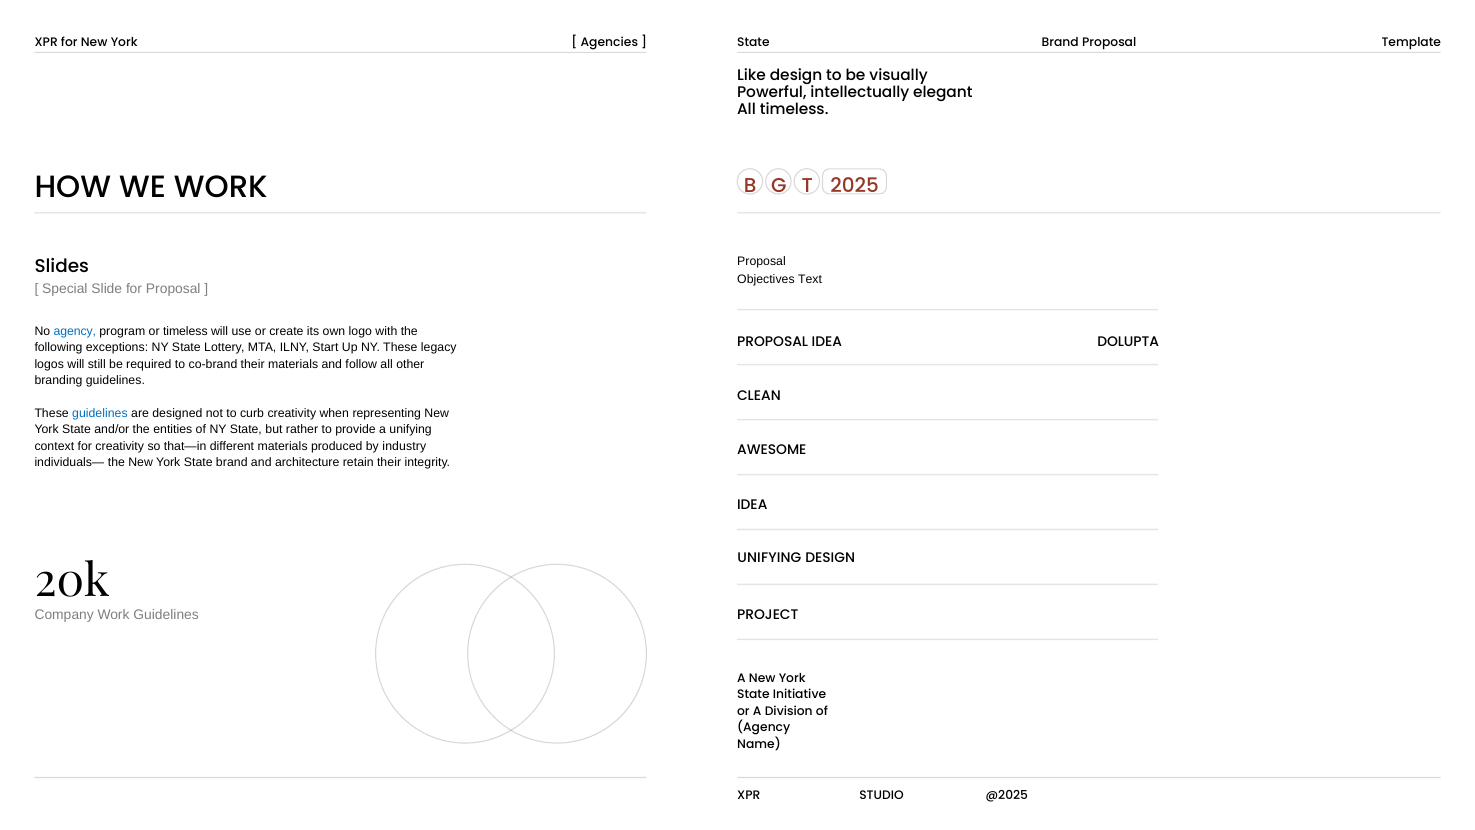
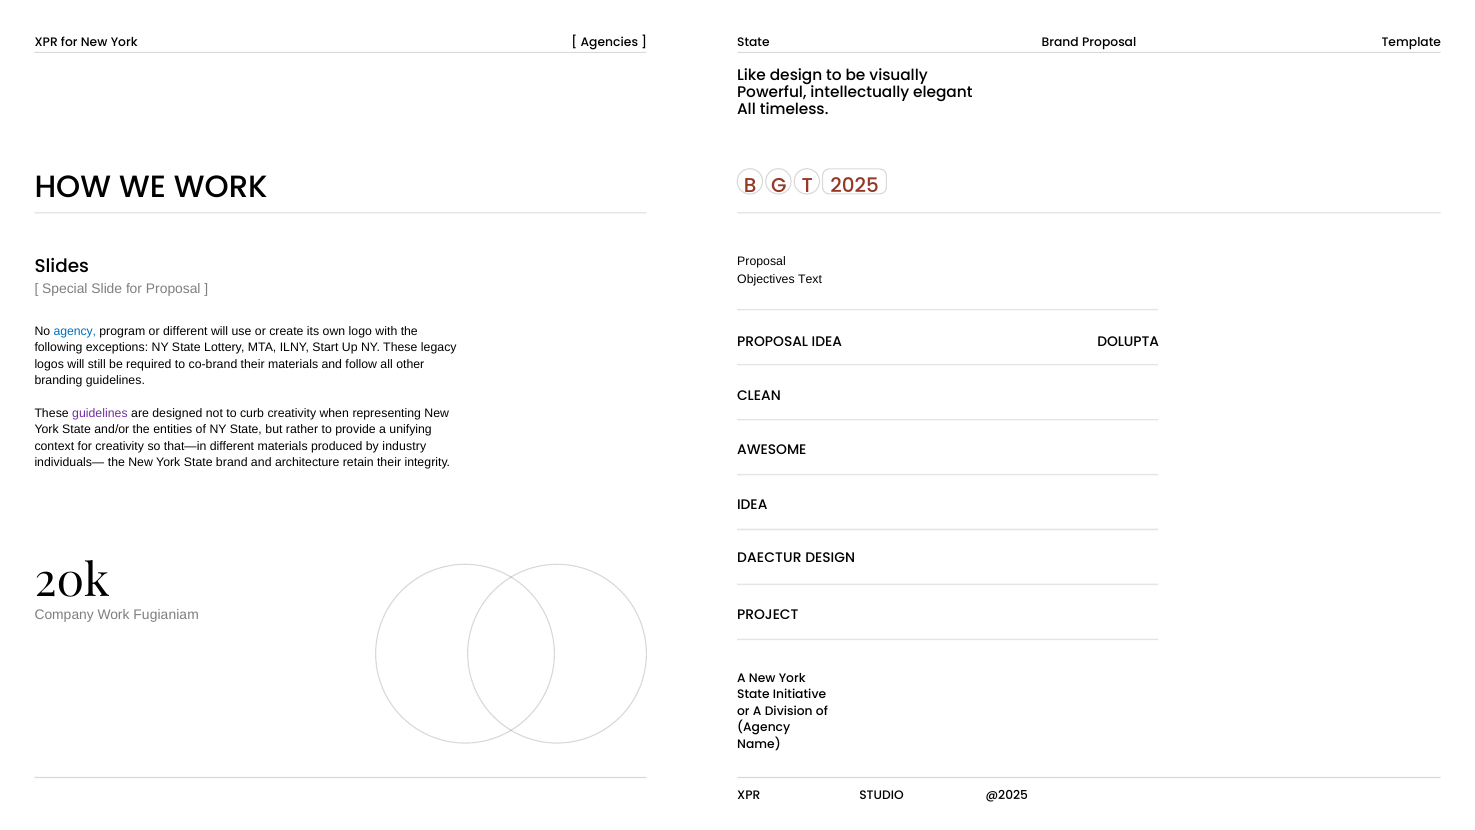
or timeless: timeless -> different
guidelines at (100, 413) colour: blue -> purple
UNIFYING at (769, 558): UNIFYING -> DAECTUR
Work Guidelines: Guidelines -> Fugianiam
